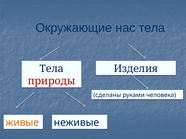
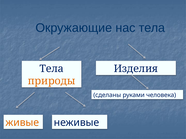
природы colour: red -> orange
